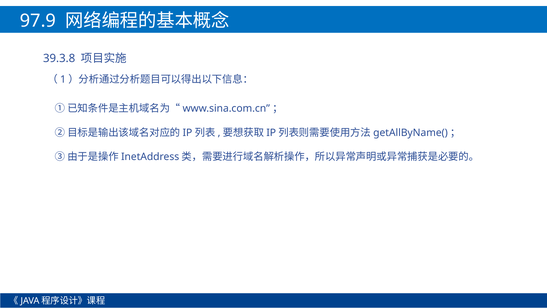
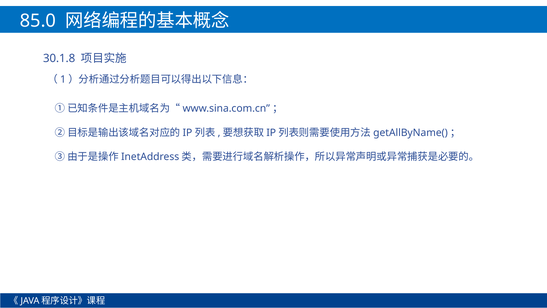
97.9: 97.9 -> 85.0
39.3.8: 39.3.8 -> 30.1.8
